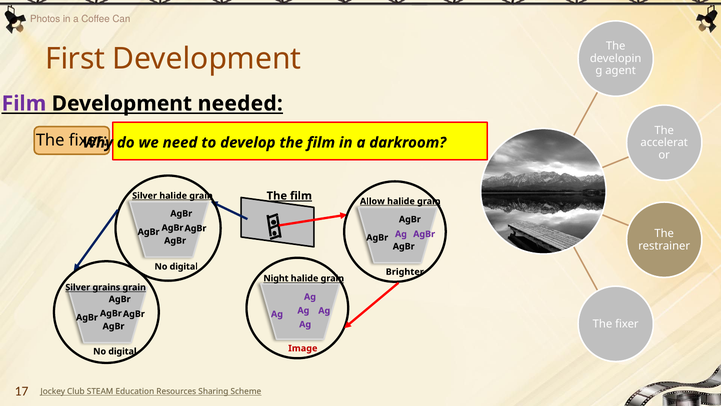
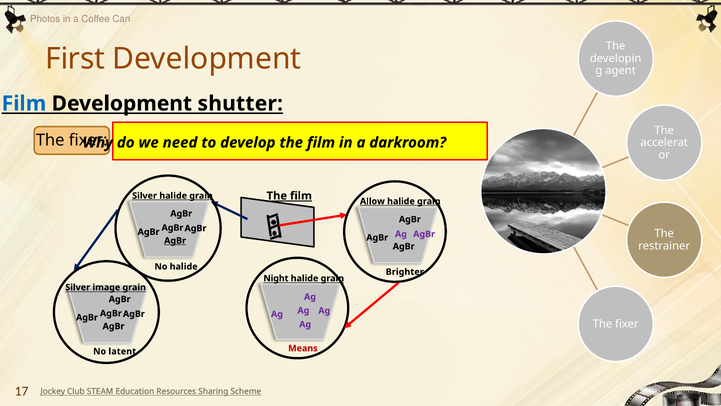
Film at (24, 103) colour: purple -> blue
needed: needed -> shutter
AgBr at (175, 240) underline: none -> present
digital at (184, 266): digital -> halide
grains: grains -> image
Image: Image -> Means
digital at (122, 351): digital -> latent
